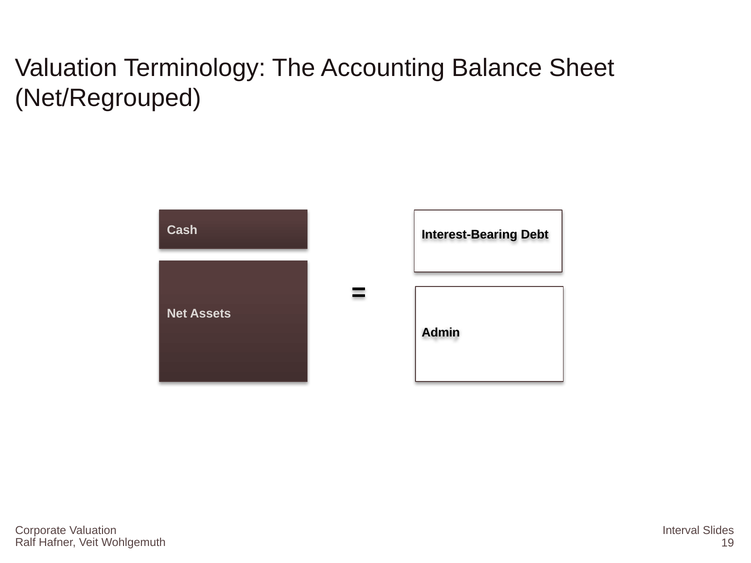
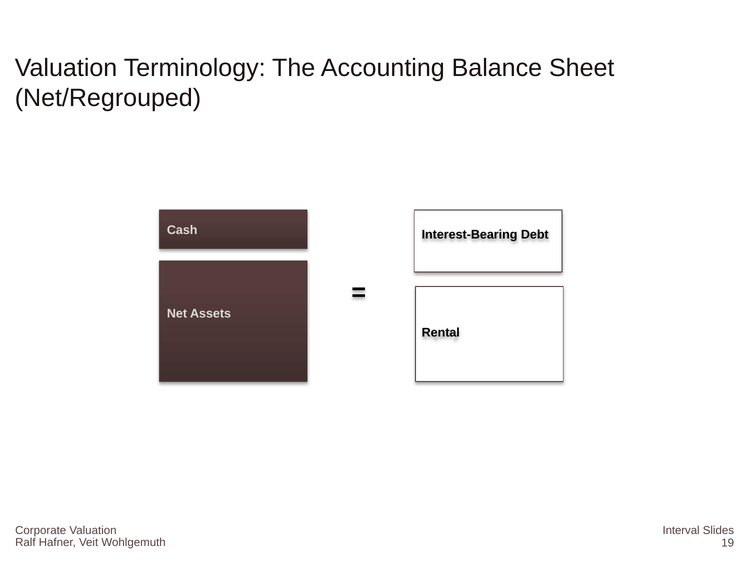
Admin: Admin -> Rental
